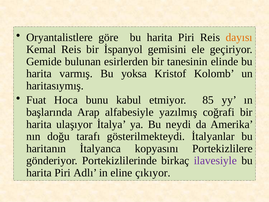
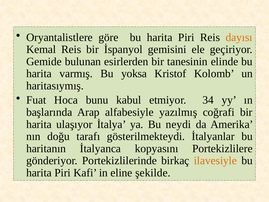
85: 85 -> 34
ilavesiyle colour: purple -> orange
Adlı: Adlı -> Kafi
çıkıyor: çıkıyor -> şekilde
